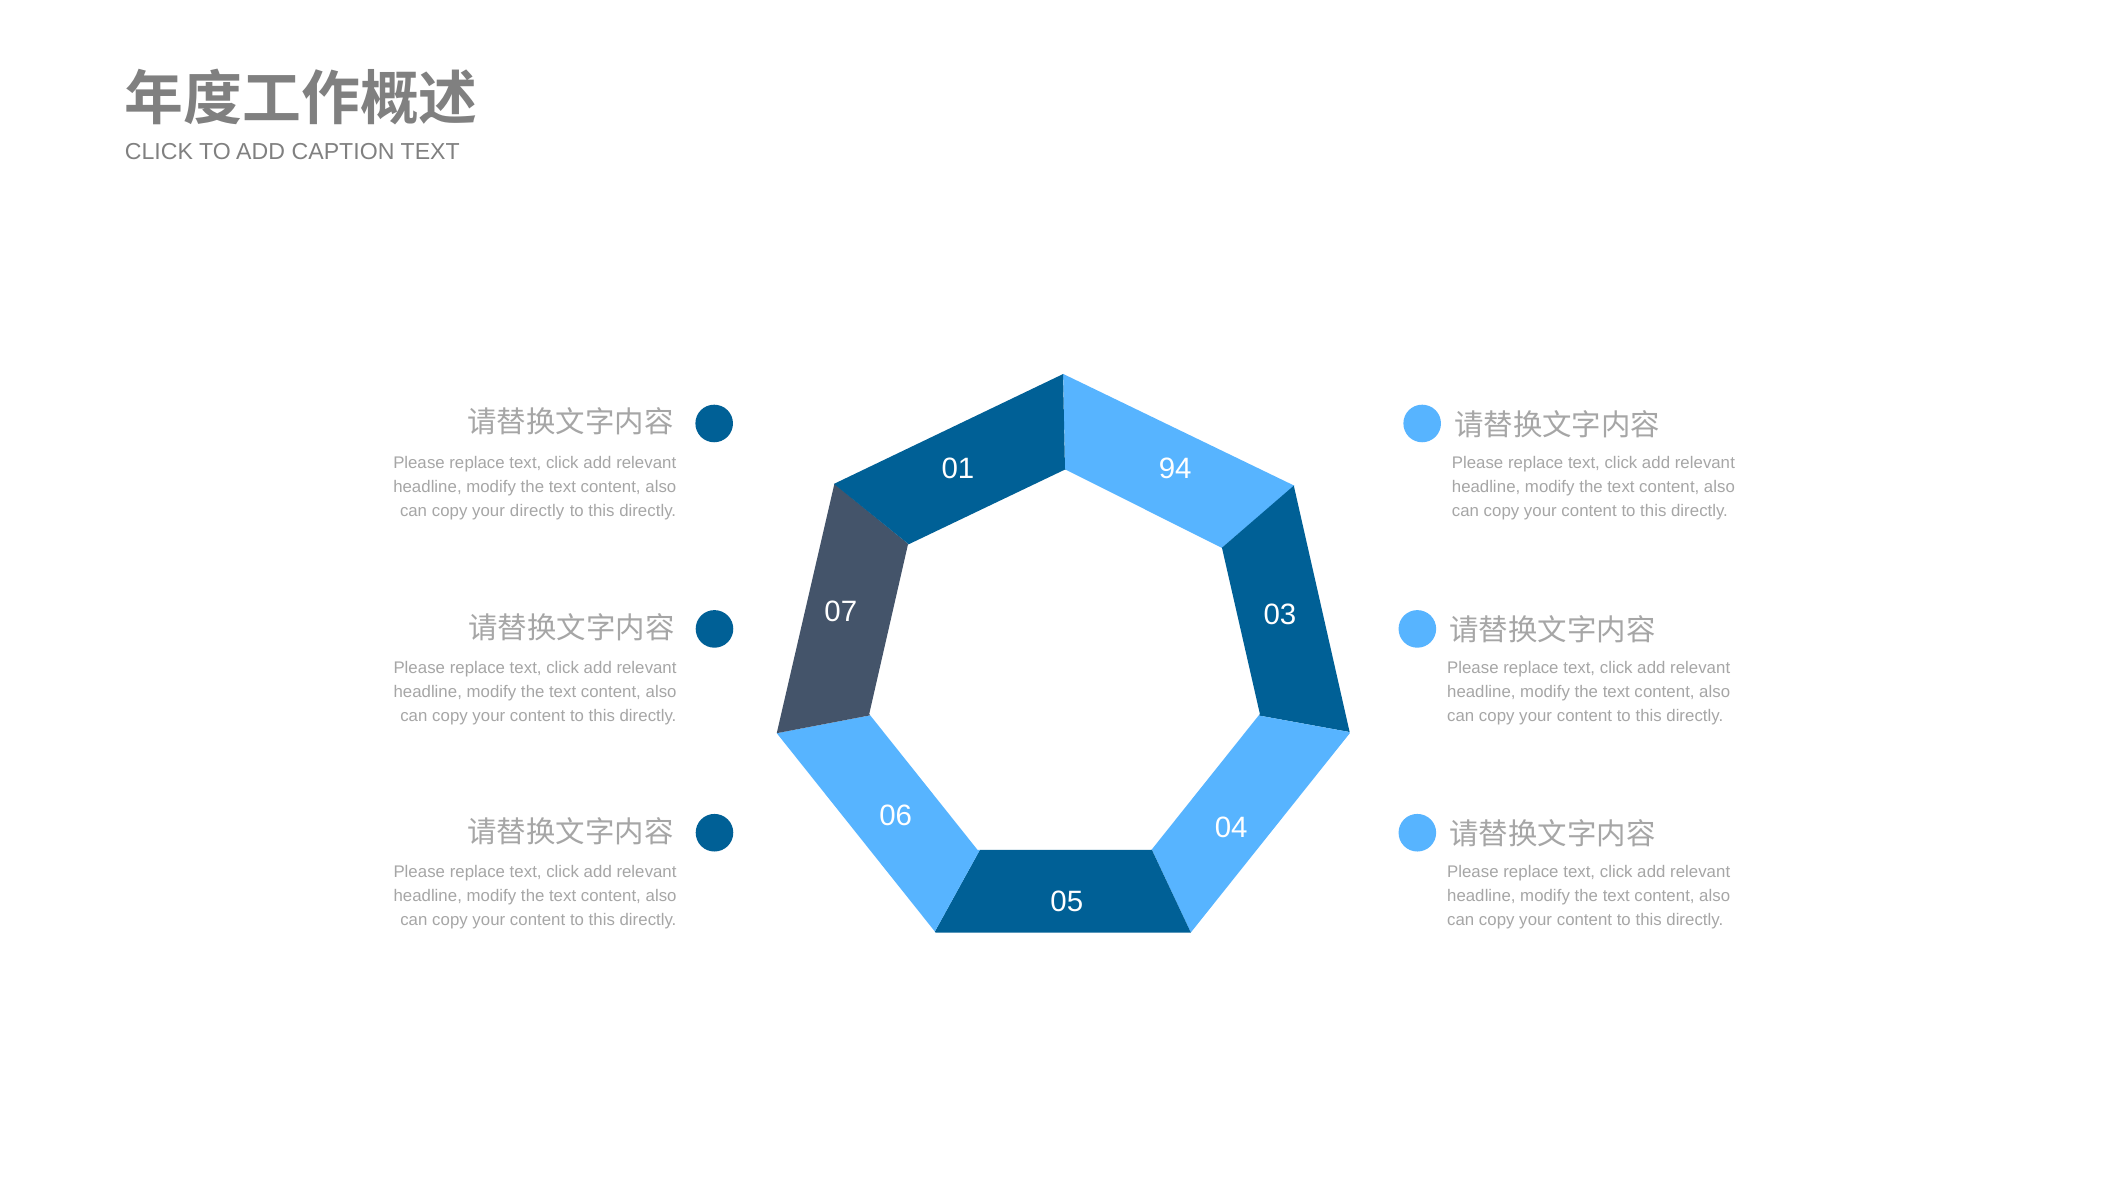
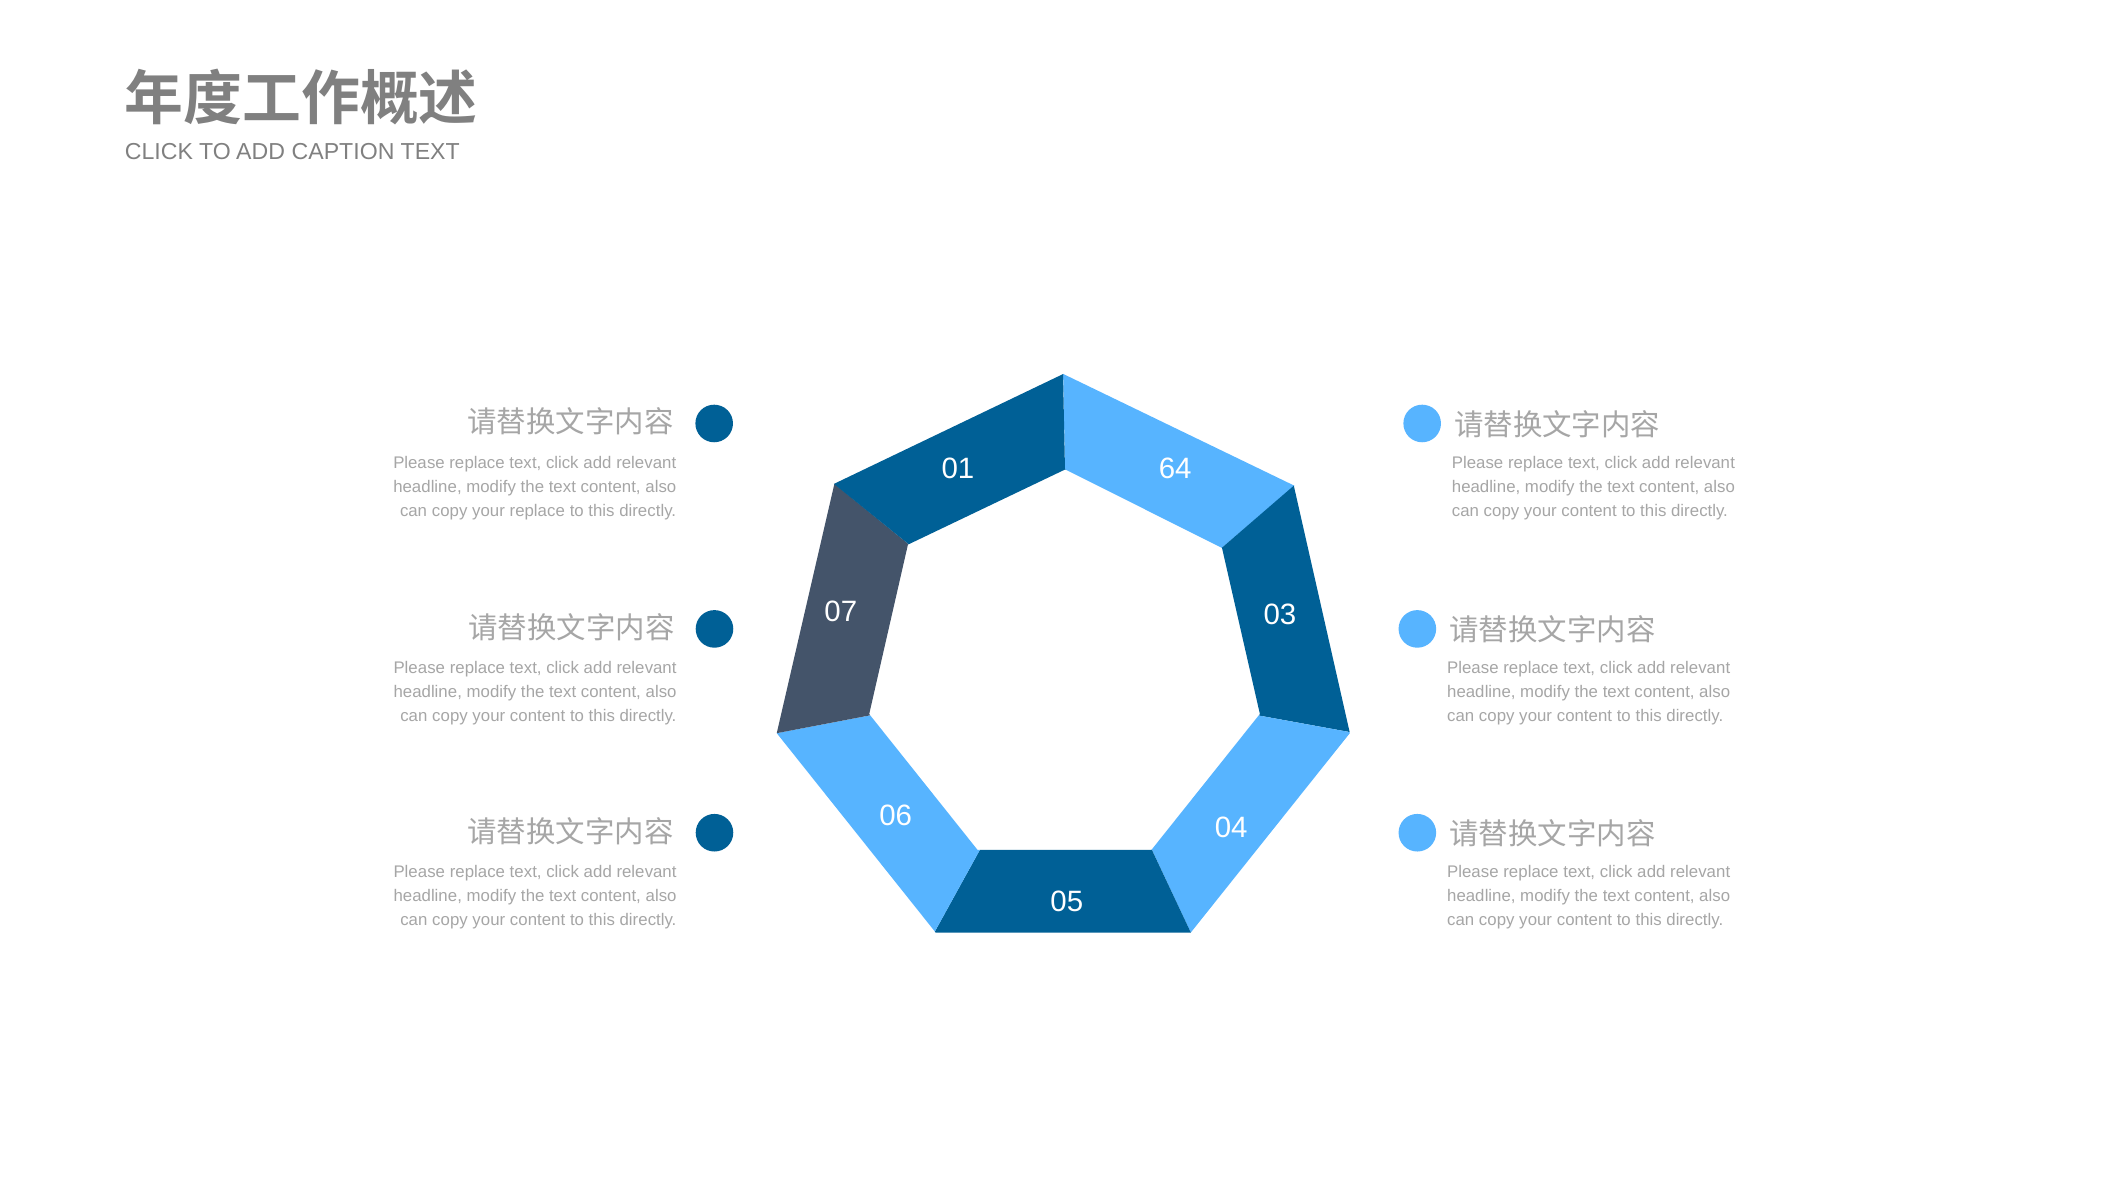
94: 94 -> 64
your directly: directly -> replace
